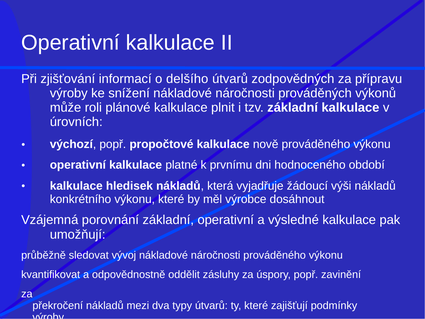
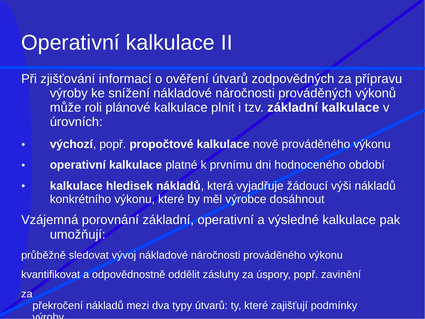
delšího: delšího -> ověření
